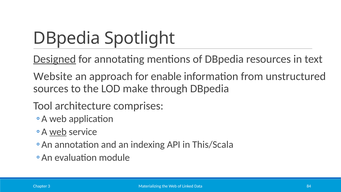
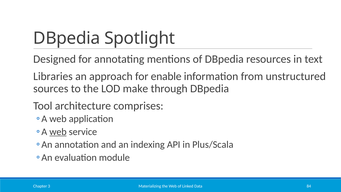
Designed underline: present -> none
Website: Website -> Libraries
This/Scala: This/Scala -> Plus/Scala
